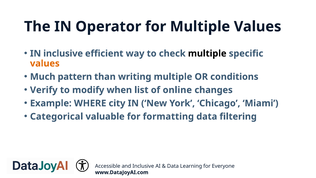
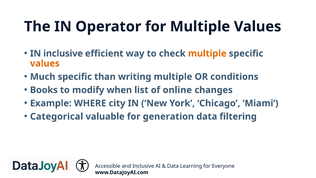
multiple at (207, 53) colour: black -> orange
Much pattern: pattern -> specific
Verify: Verify -> Books
formatting: formatting -> generation
